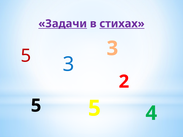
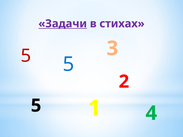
стихах underline: present -> none
5 3: 3 -> 5
5 5: 5 -> 1
